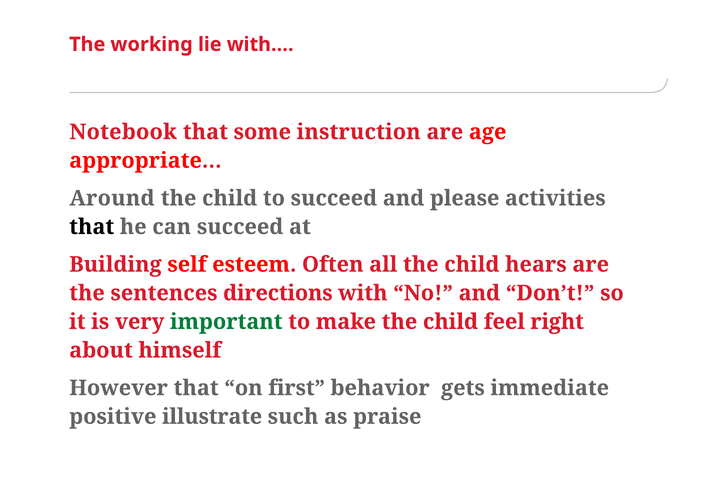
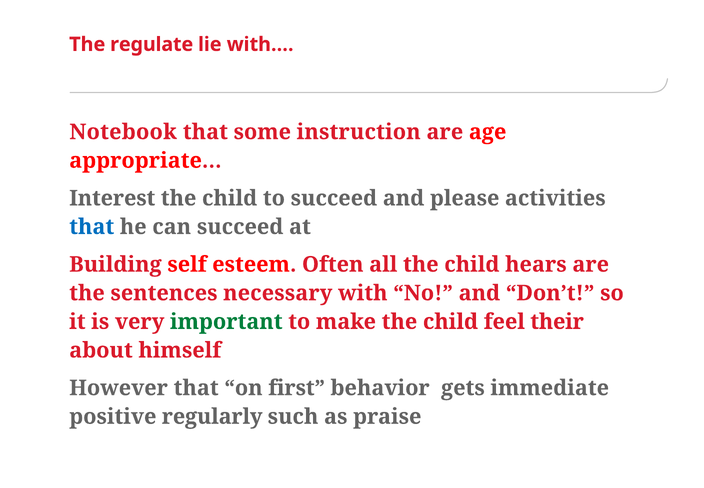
working: working -> regulate
Around: Around -> Interest
that at (92, 227) colour: black -> blue
directions: directions -> necessary
right: right -> their
illustrate: illustrate -> regularly
